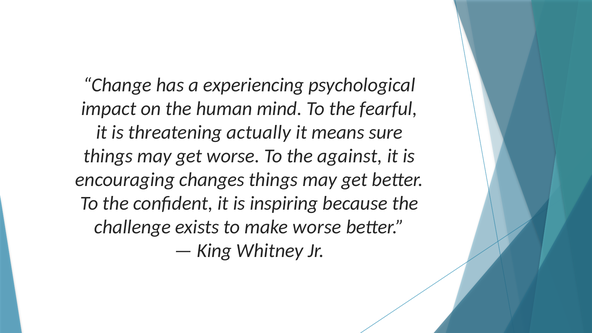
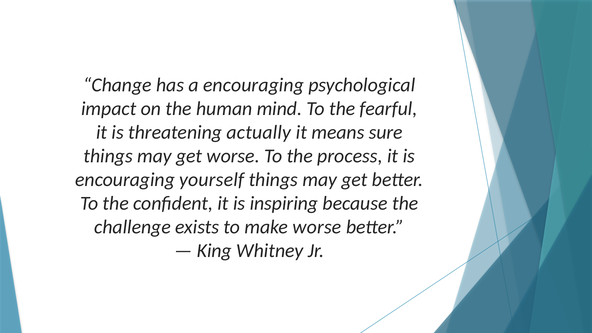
a experiencing: experiencing -> encouraging
against: against -> process
changes: changes -> yourself
